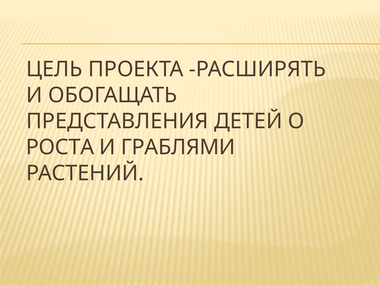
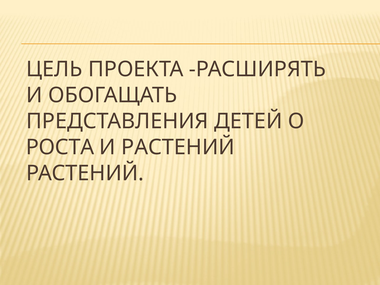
И ГРАБЛЯМИ: ГРАБЛЯМИ -> РАСТЕНИЙ
